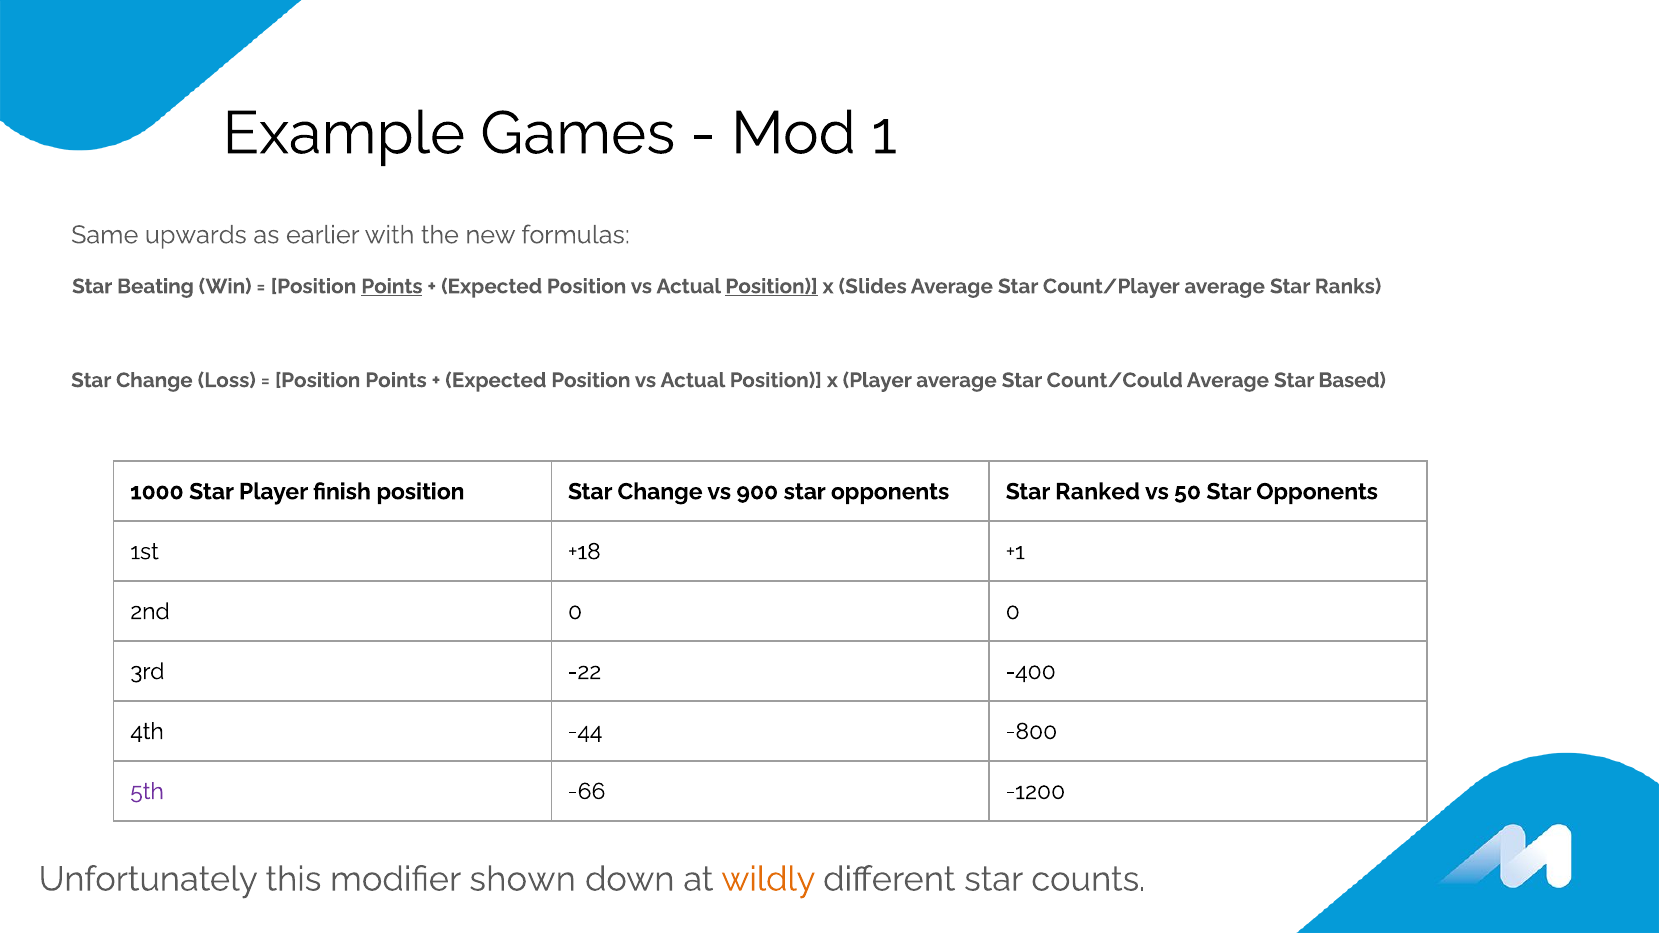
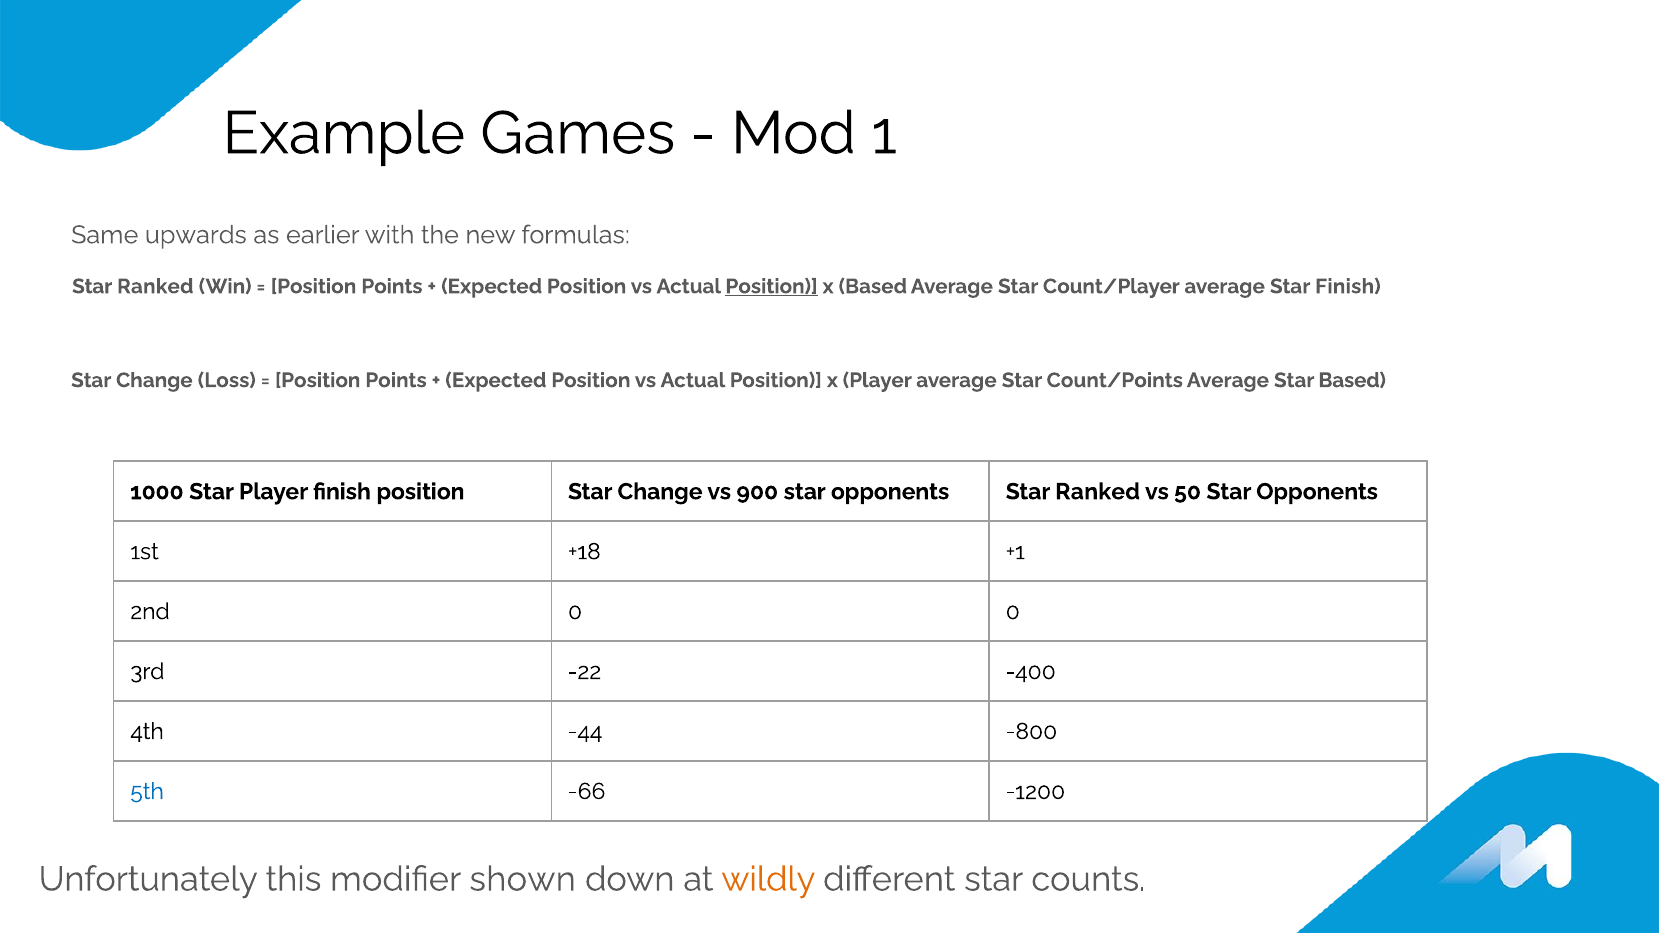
Beating at (155, 286): Beating -> Ranked
Points at (392, 286) underline: present -> none
x Slides: Slides -> Based
Star Ranks: Ranks -> Finish
Count/Could: Count/Could -> Count/Points
5th colour: purple -> blue
